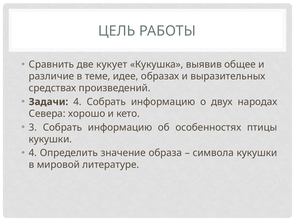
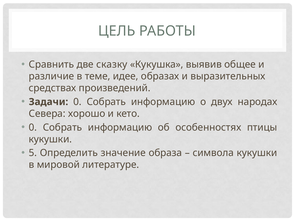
кукует: кукует -> сказку
Задачи 4: 4 -> 0
3 at (33, 128): 3 -> 0
4 at (33, 153): 4 -> 5
